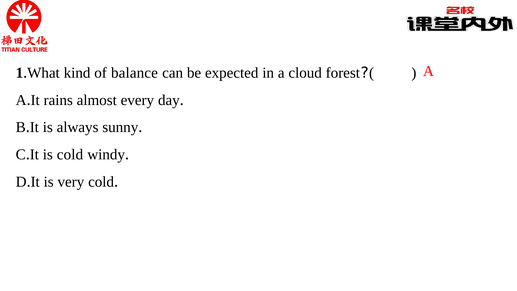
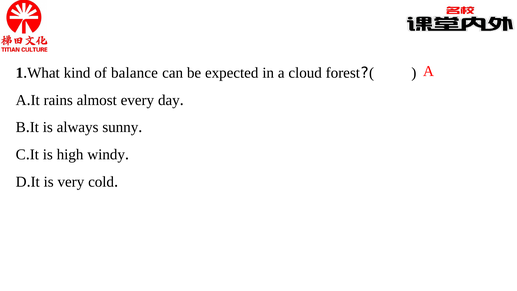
is cold: cold -> high
